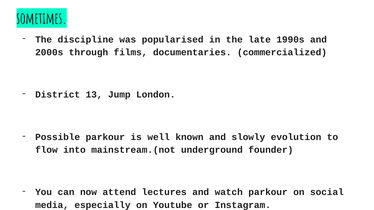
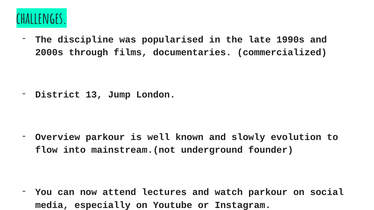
sometimes: sometimes -> challenges
Possible: Possible -> Overview
